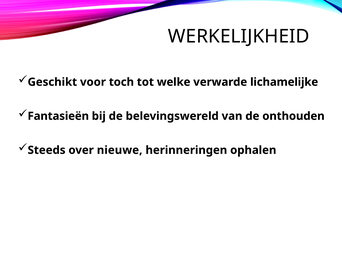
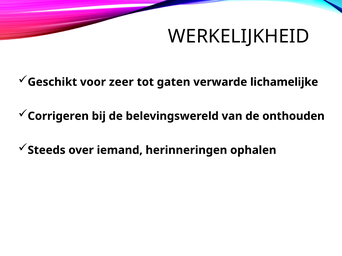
toch: toch -> zeer
welke: welke -> gaten
Fantasieën: Fantasieën -> Corrigeren
nieuwe: nieuwe -> iemand
